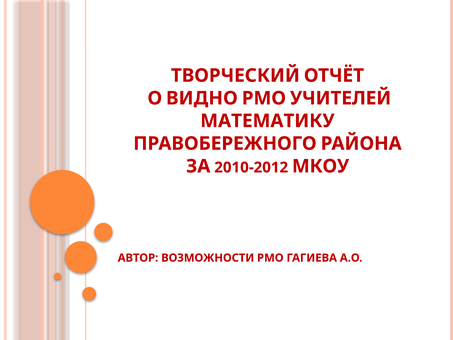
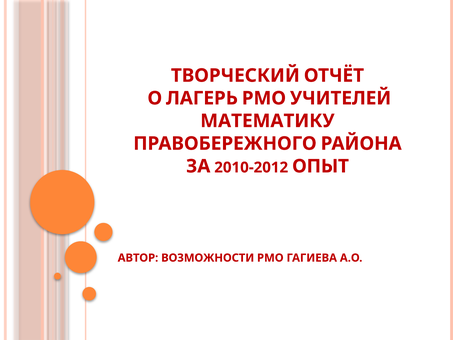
ВИДНО: ВИДНО -> ЛАГЕРЬ
МКОУ: МКОУ -> ОПЫТ
